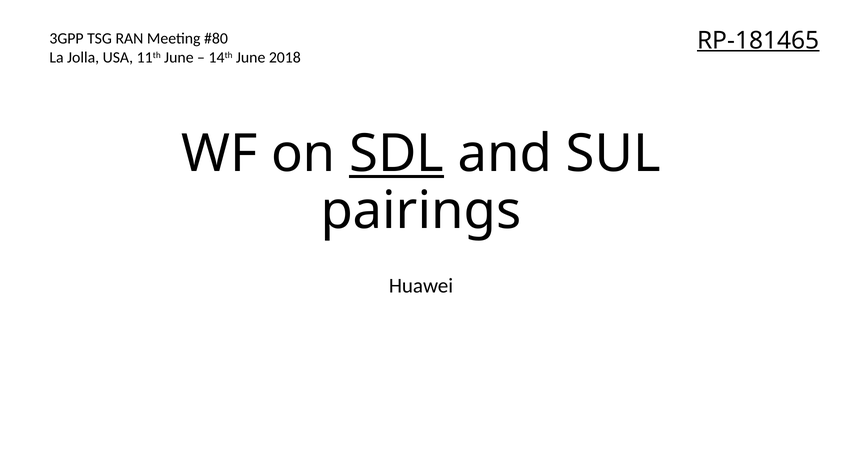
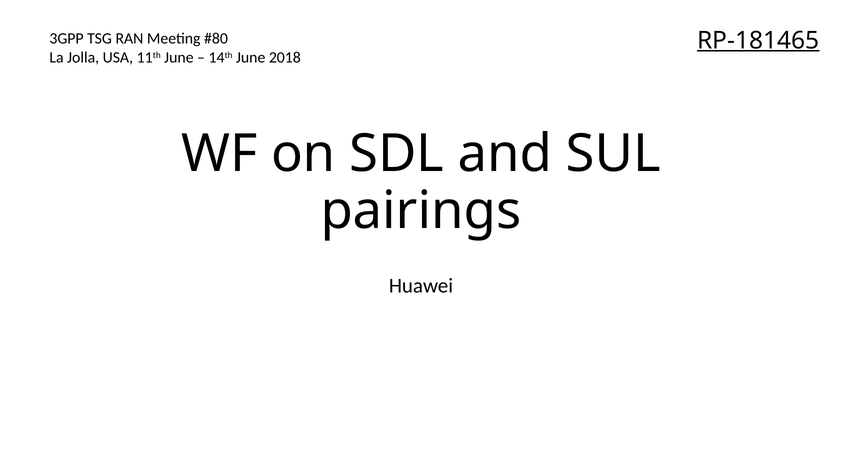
SDL underline: present -> none
